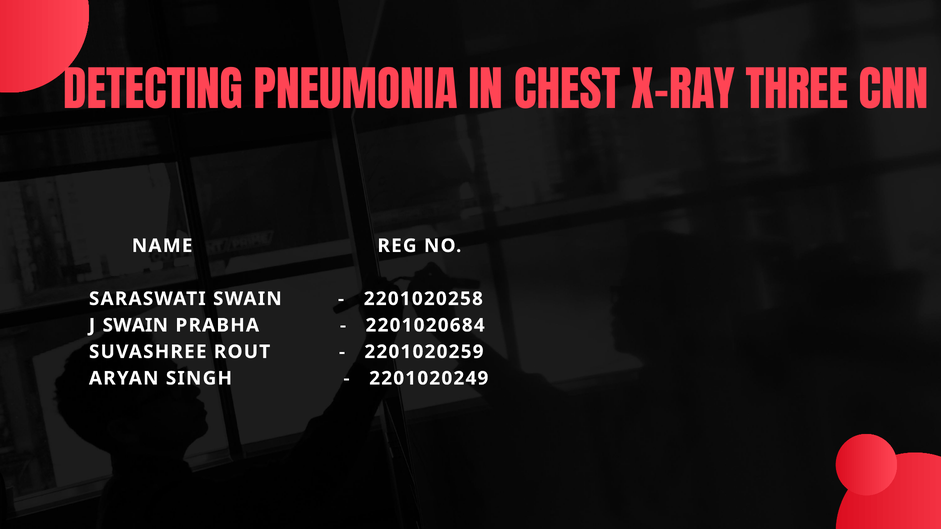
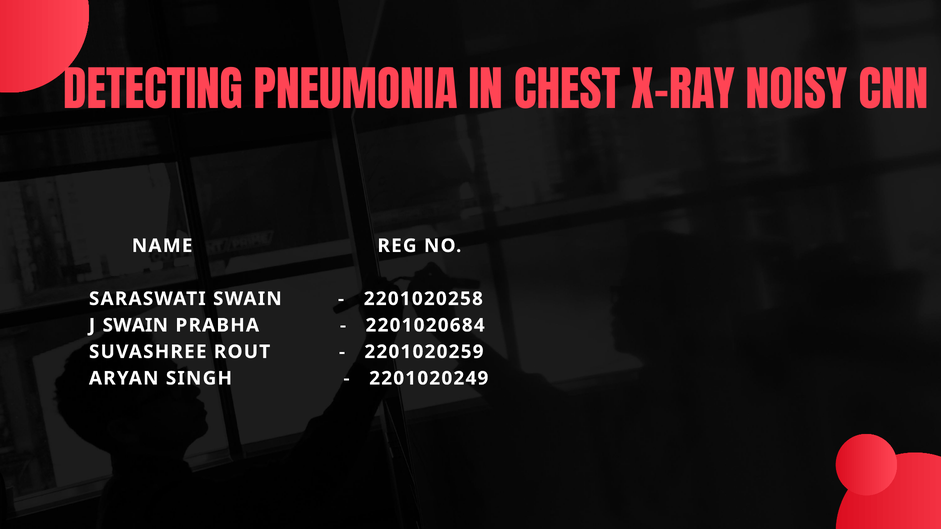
THREE: THREE -> NOISY
